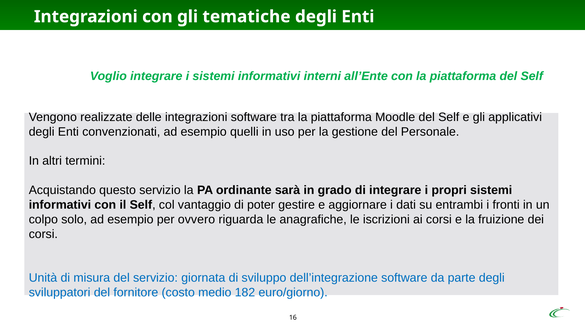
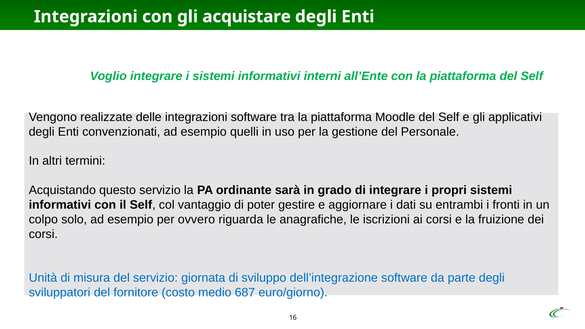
tematiche: tematiche -> acquistare
182: 182 -> 687
